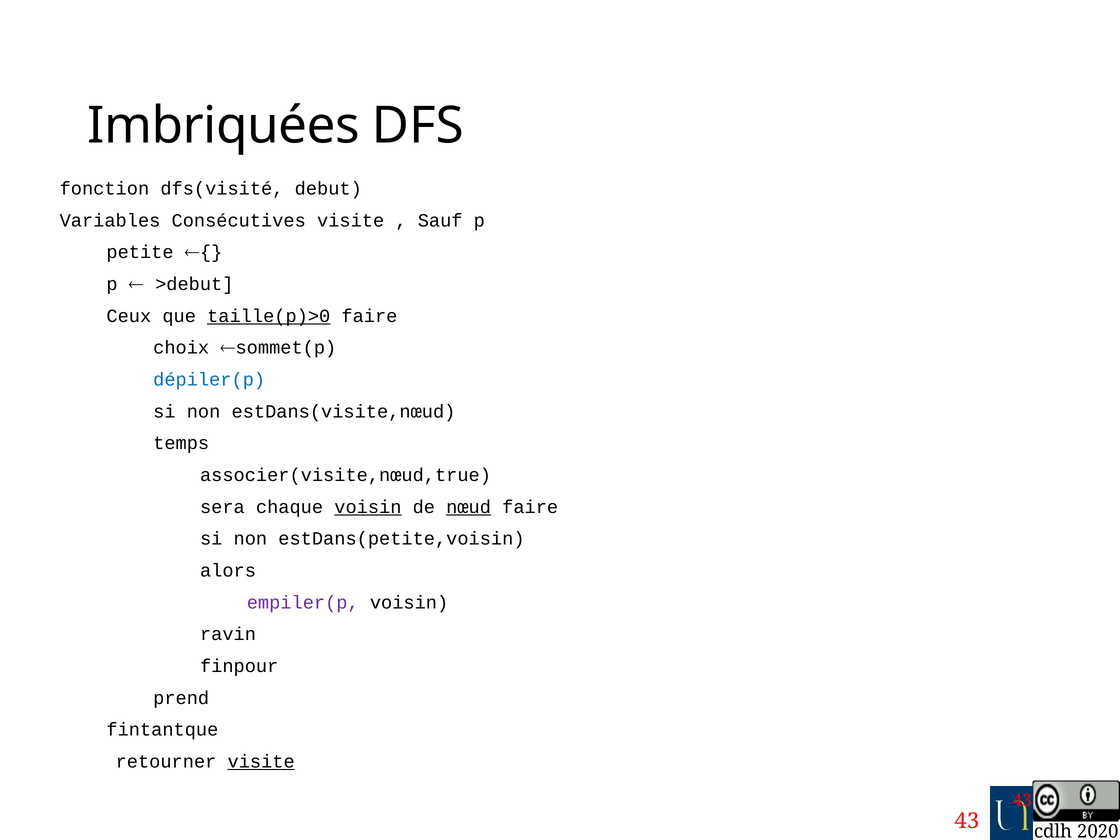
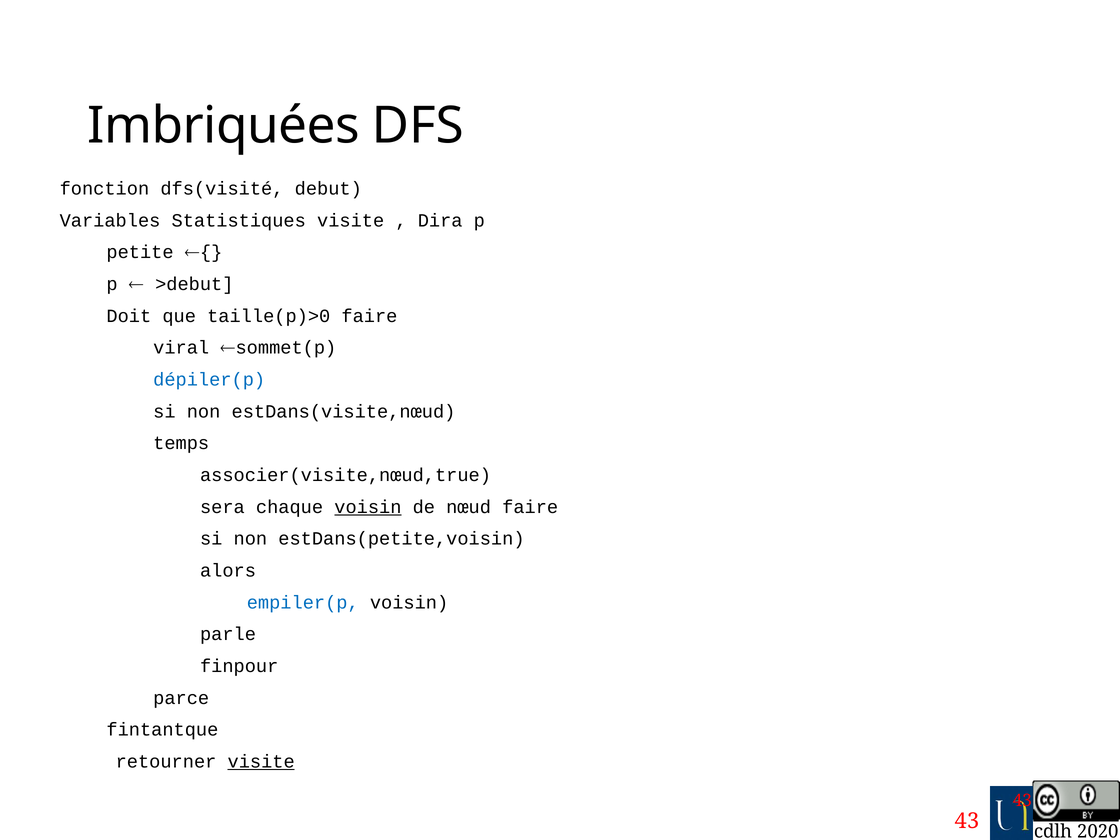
Consécutives: Consécutives -> Statistiques
Sauf: Sauf -> Dira
Ceux: Ceux -> Doit
taille(p)>0 underline: present -> none
choix: choix -> viral
nœud underline: present -> none
empiler(p colour: purple -> blue
ravin: ravin -> parle
prend: prend -> parce
